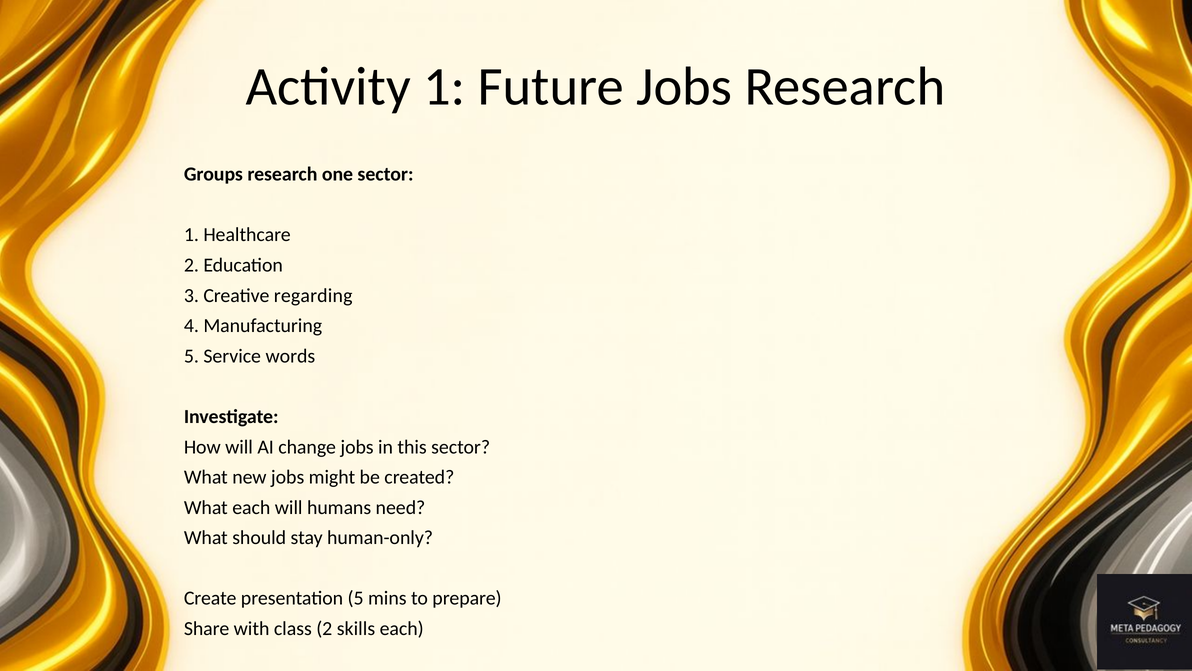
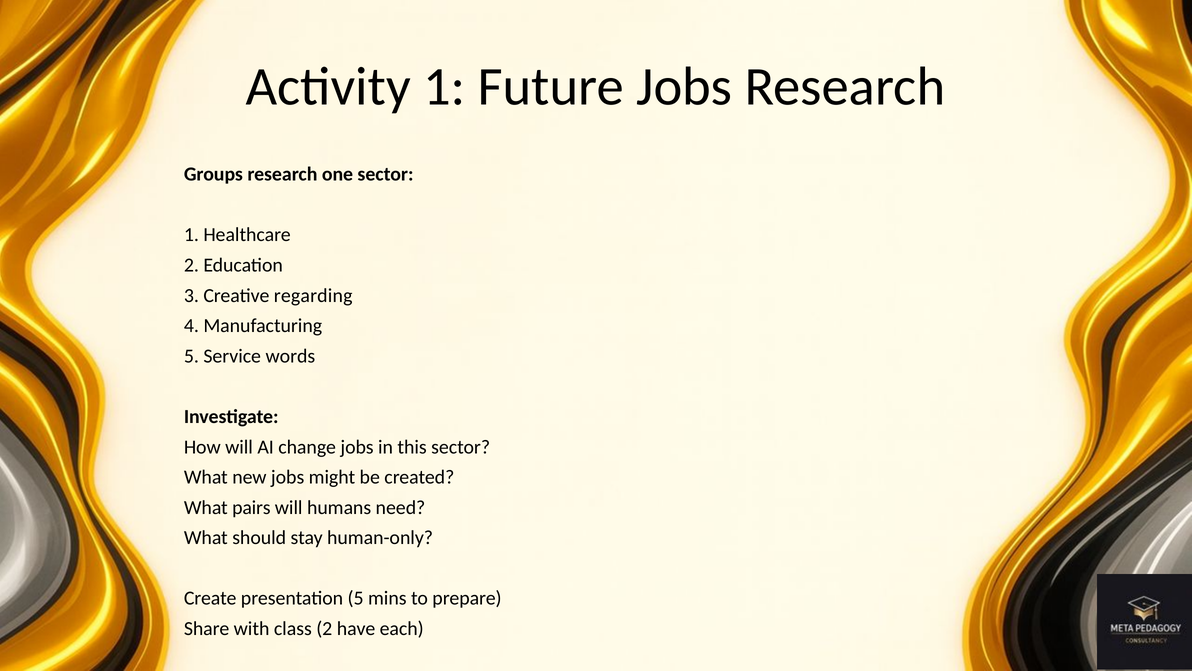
What each: each -> pairs
skills: skills -> have
